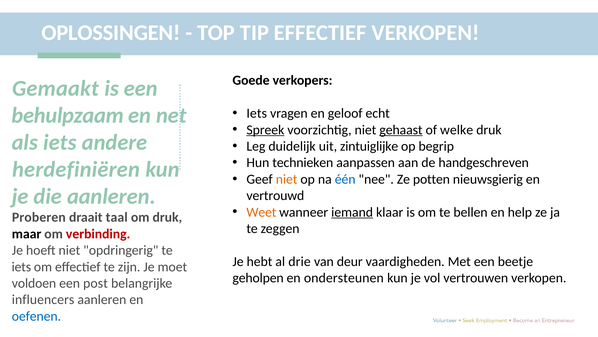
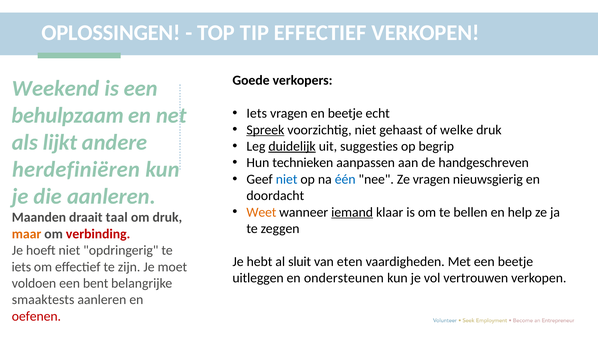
Gemaakt: Gemaakt -> Weekend
en geloof: geloof -> beetje
gehaast underline: present -> none
als iets: iets -> lijkt
duidelijk underline: none -> present
zintuiglijke: zintuiglijke -> suggesties
niet at (287, 179) colour: orange -> blue
Ze potten: potten -> vragen
vertrouwd: vertrouwd -> doordacht
Proberen: Proberen -> Maanden
maar colour: black -> orange
drie: drie -> sluit
deur: deur -> eten
geholpen: geholpen -> uitleggen
post: post -> bent
influencers: influencers -> smaaktests
oefenen colour: blue -> red
